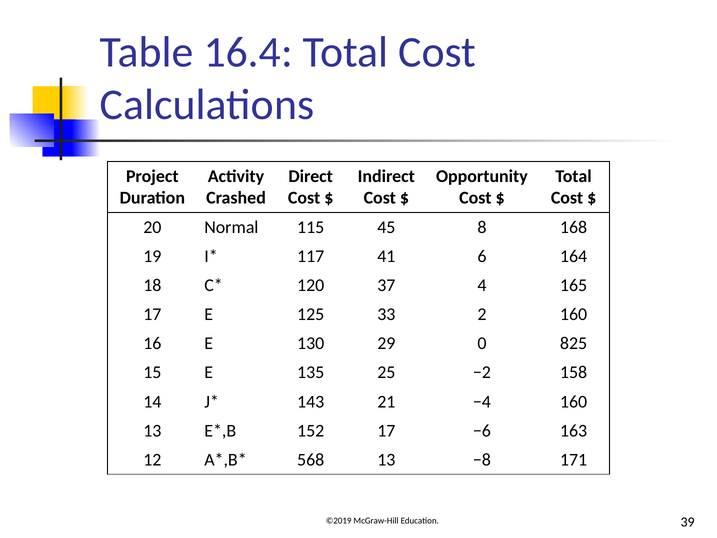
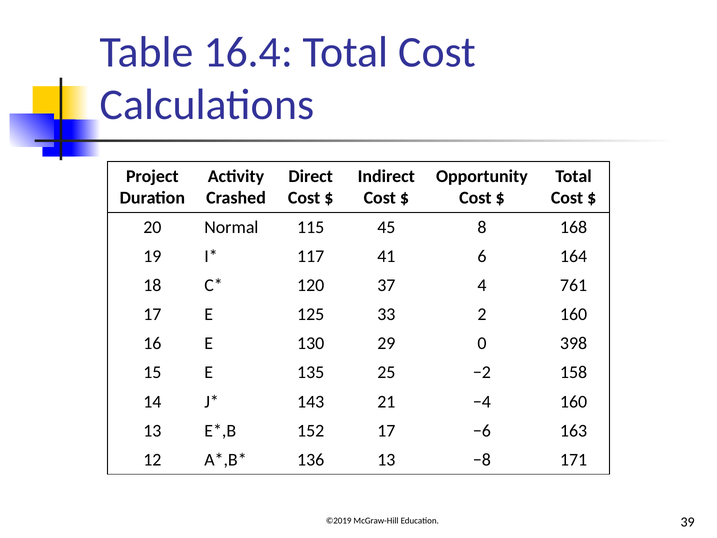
165: 165 -> 761
825: 825 -> 398
568: 568 -> 136
